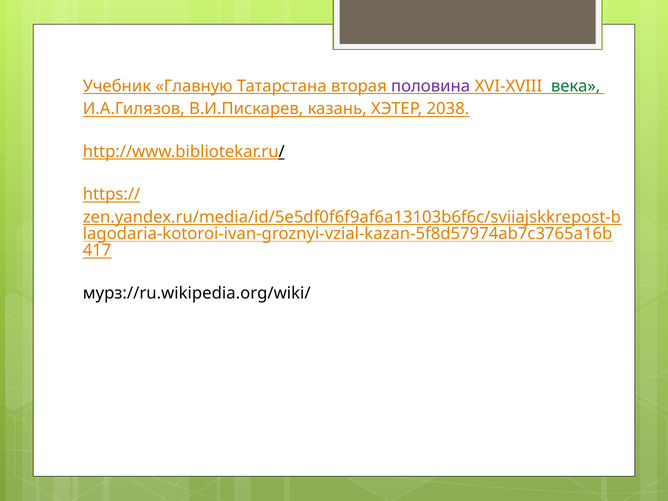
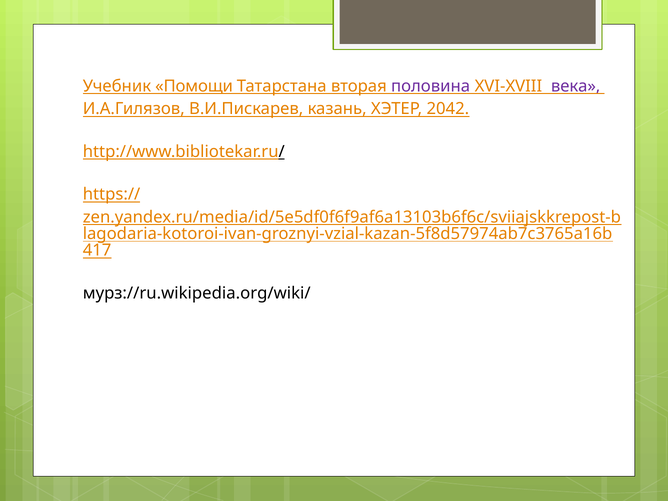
Главную: Главную -> Помощи
века colour: green -> purple
2038: 2038 -> 2042
